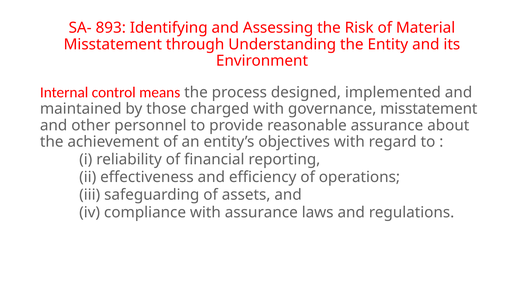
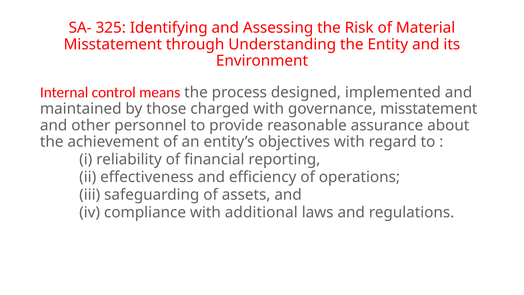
893: 893 -> 325
with assurance: assurance -> additional
